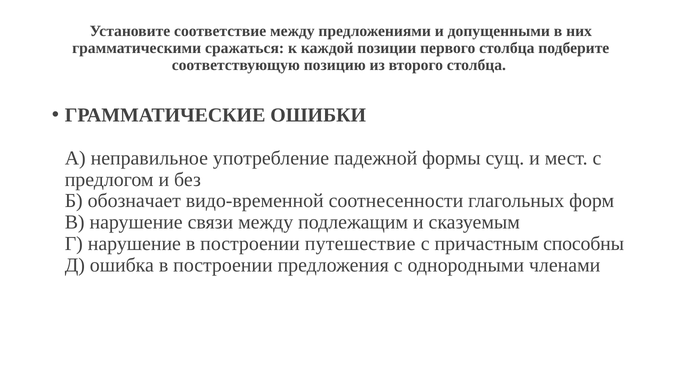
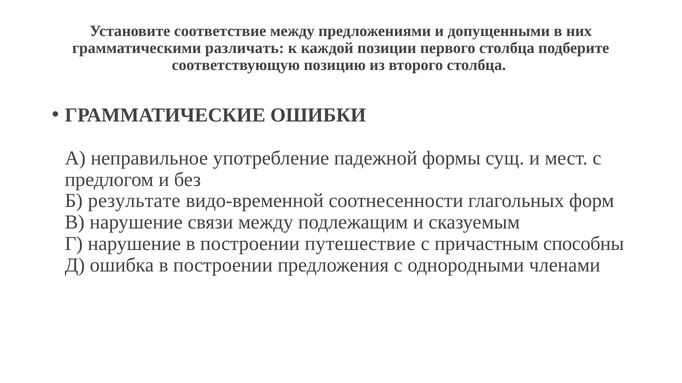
сражаться: сражаться -> различать
обозначает: обозначает -> результате
